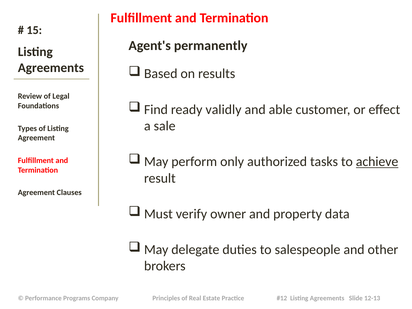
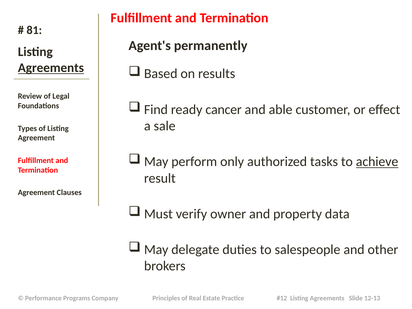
15: 15 -> 81
Agreements at (51, 68) underline: none -> present
validly: validly -> cancer
